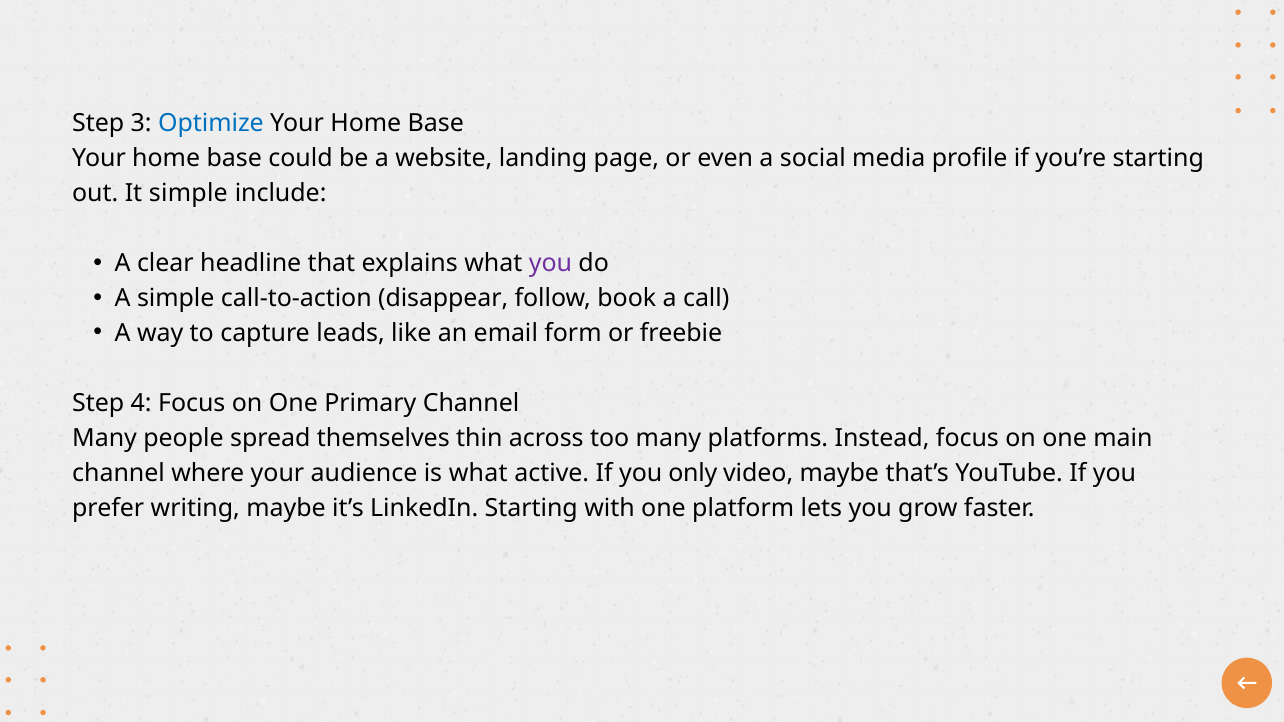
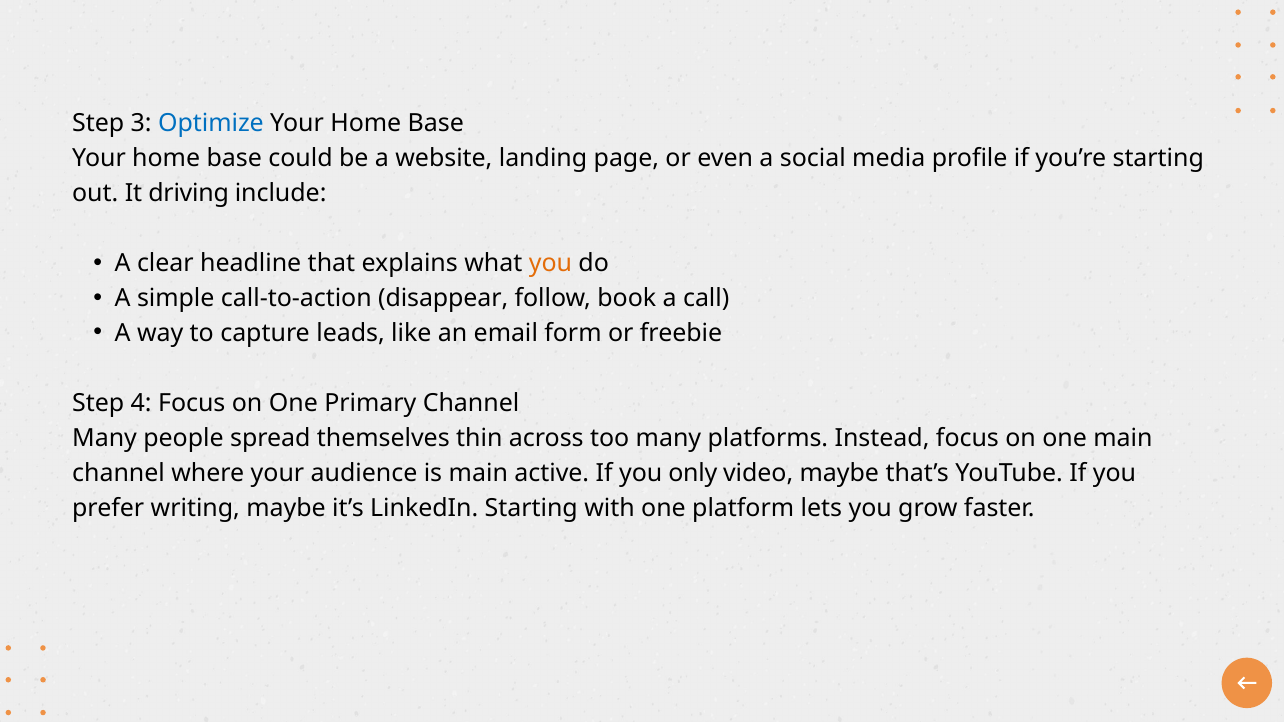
It simple: simple -> driving
you at (550, 263) colour: purple -> orange
is what: what -> main
